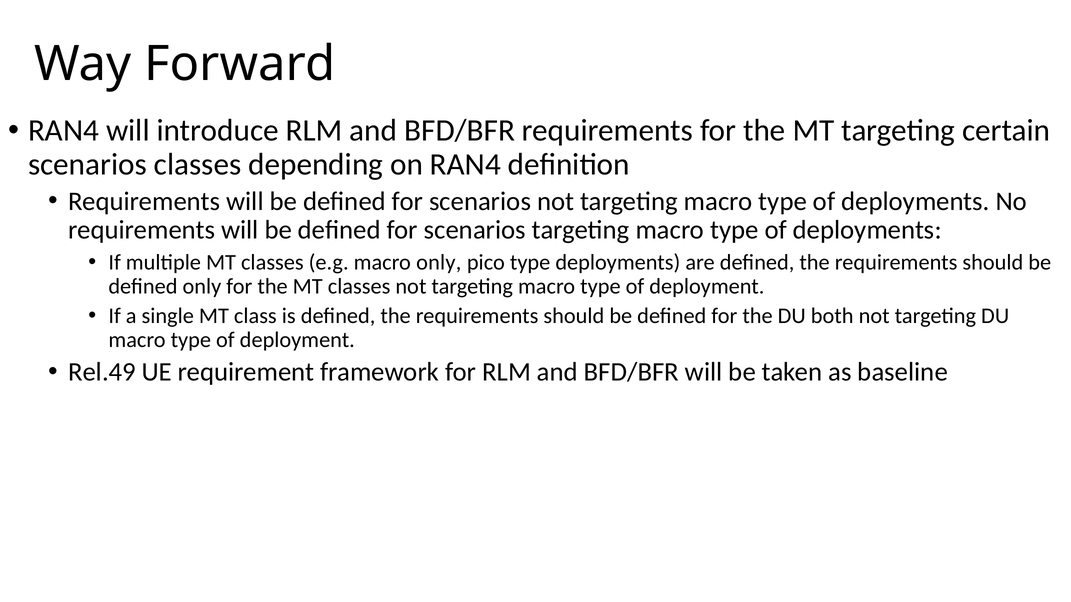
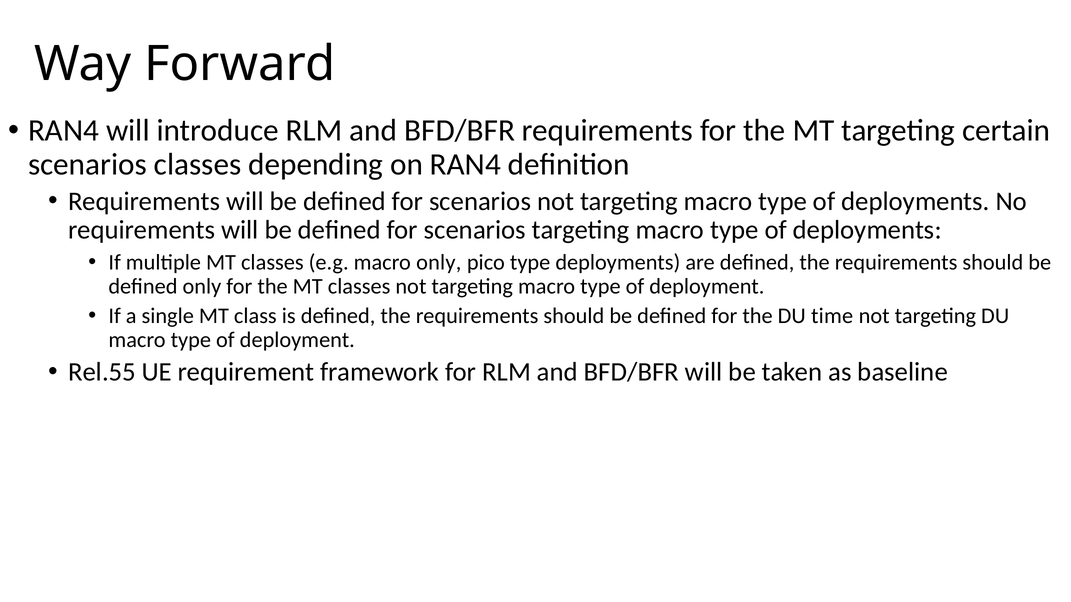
both: both -> time
Rel.49: Rel.49 -> Rel.55
